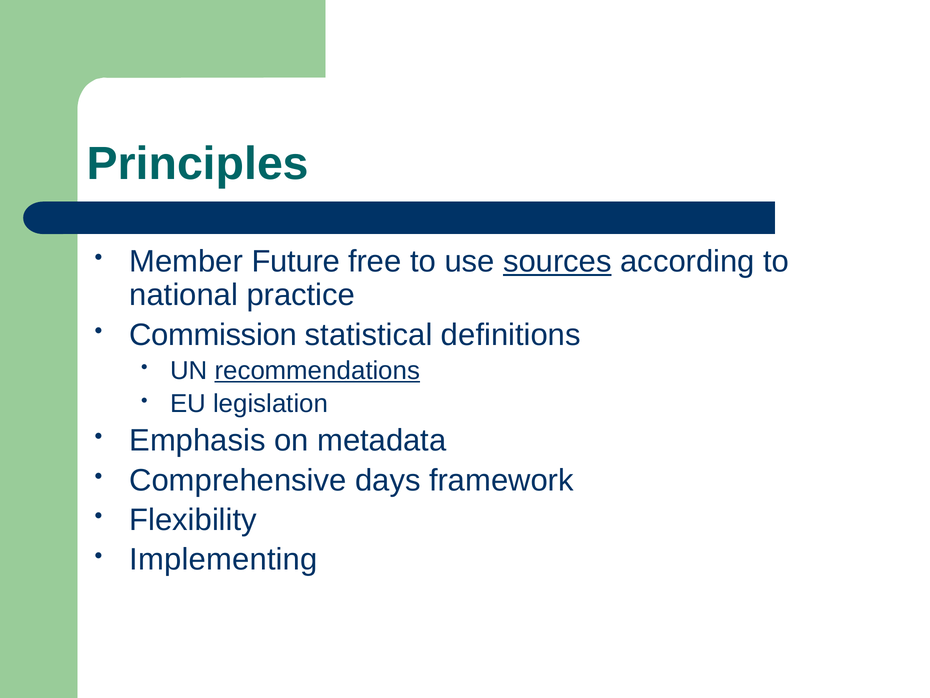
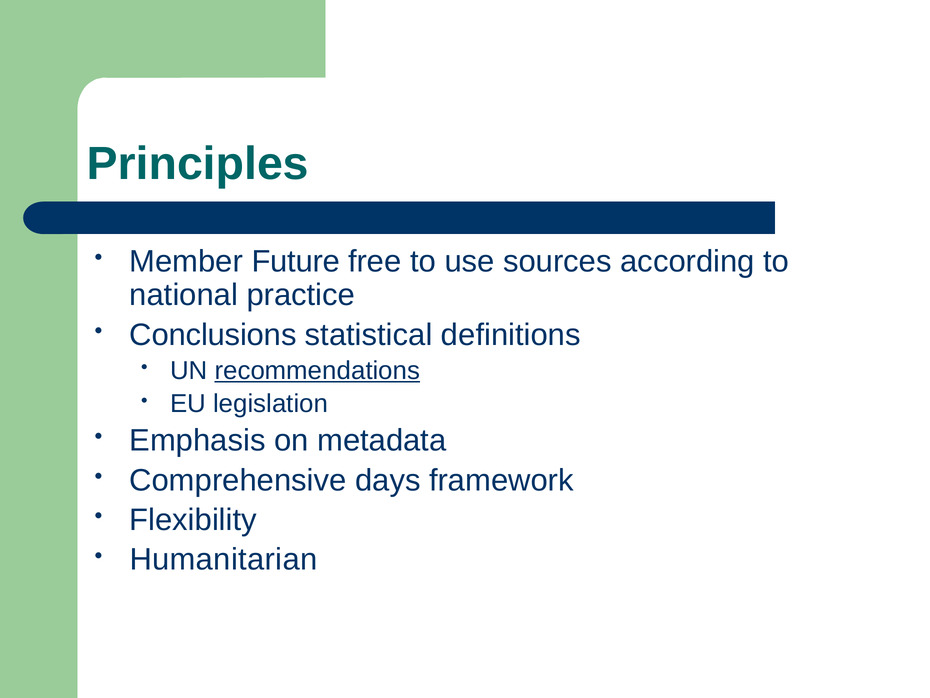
sources underline: present -> none
Commission: Commission -> Conclusions
Implementing: Implementing -> Humanitarian
